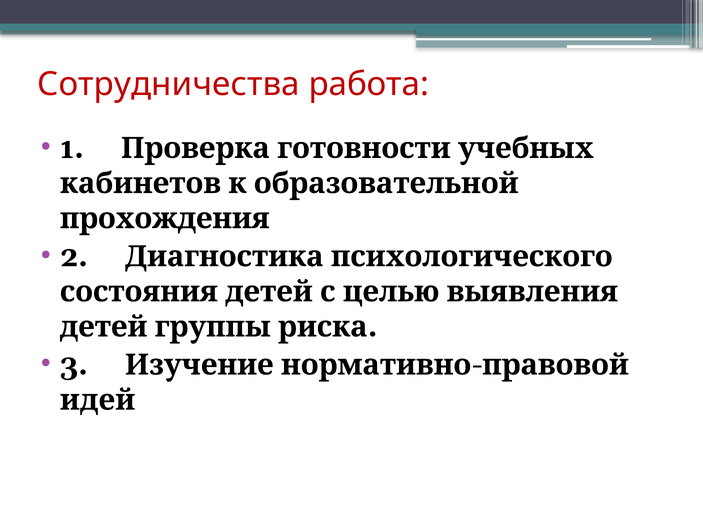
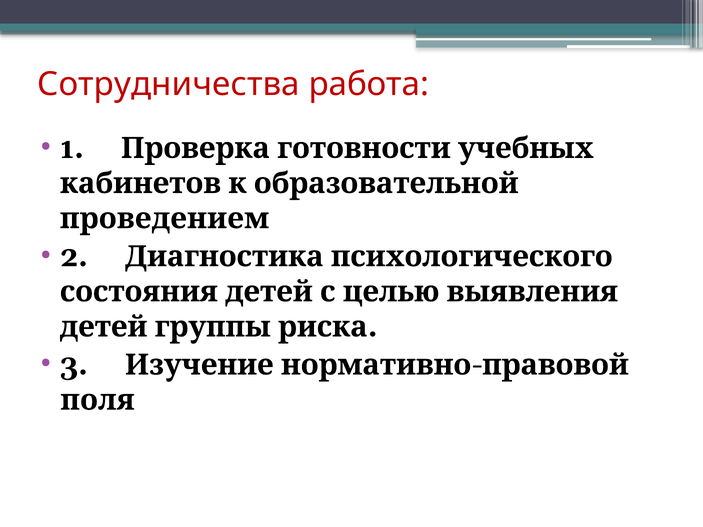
прохождения: прохождения -> проведением
идей: идей -> поля
